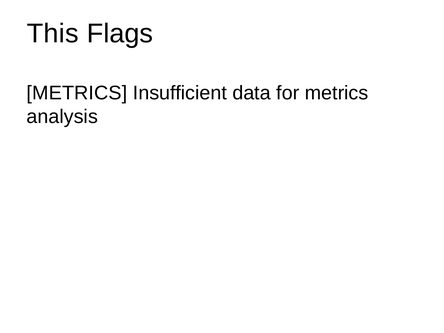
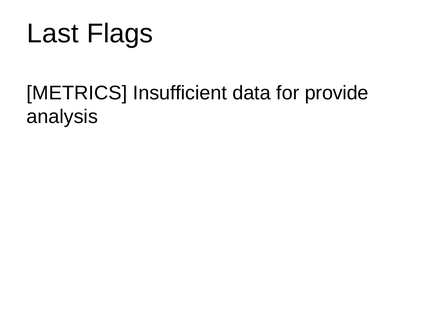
This: This -> Last
for metrics: metrics -> provide
